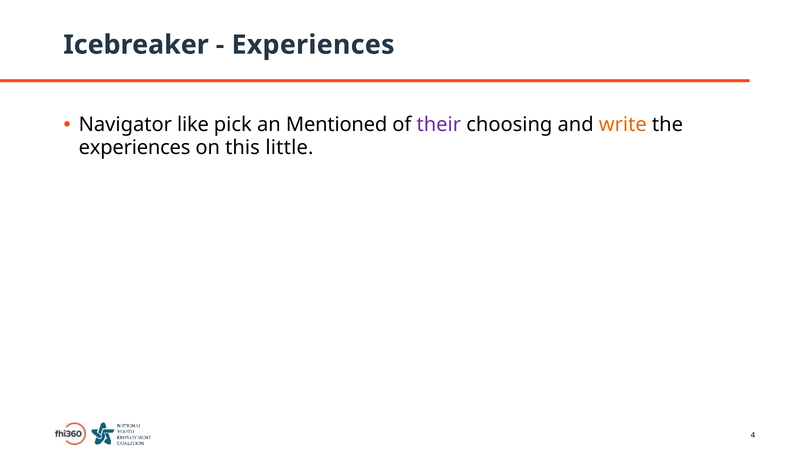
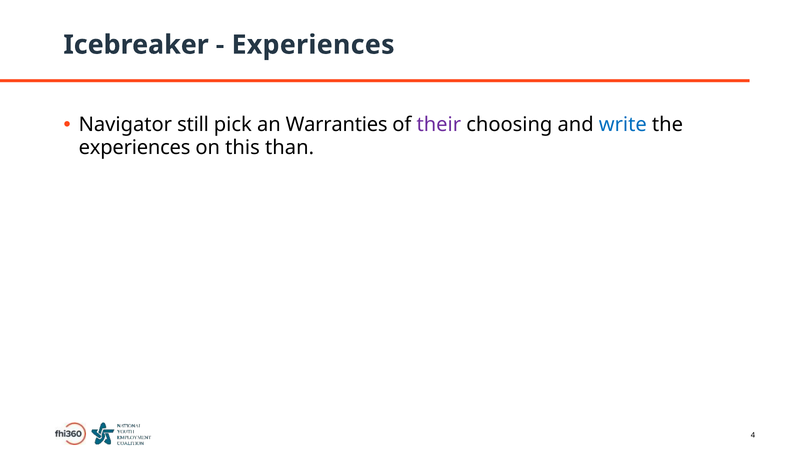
like: like -> still
Mentioned: Mentioned -> Warranties
write colour: orange -> blue
little: little -> than
